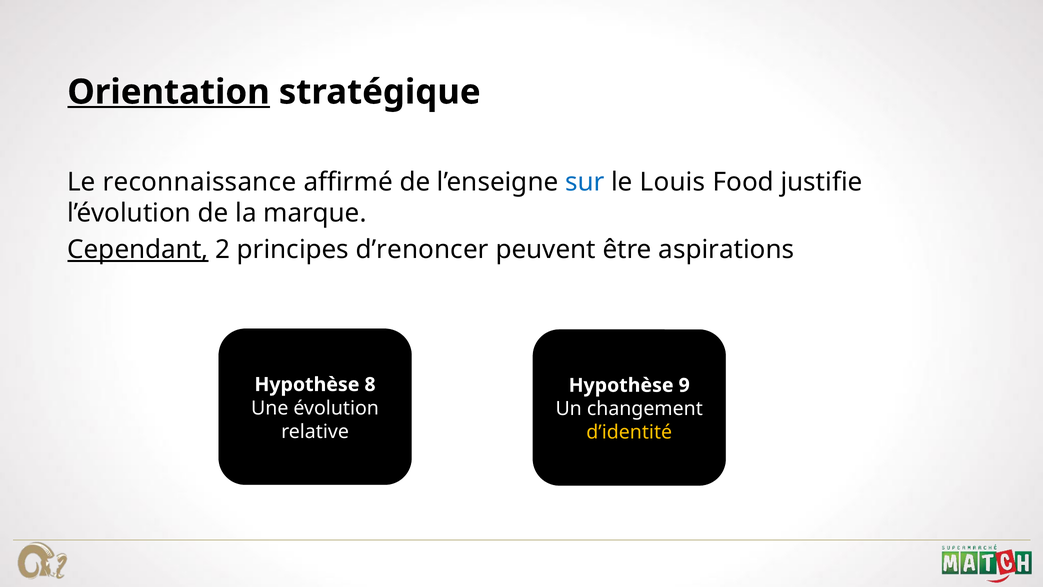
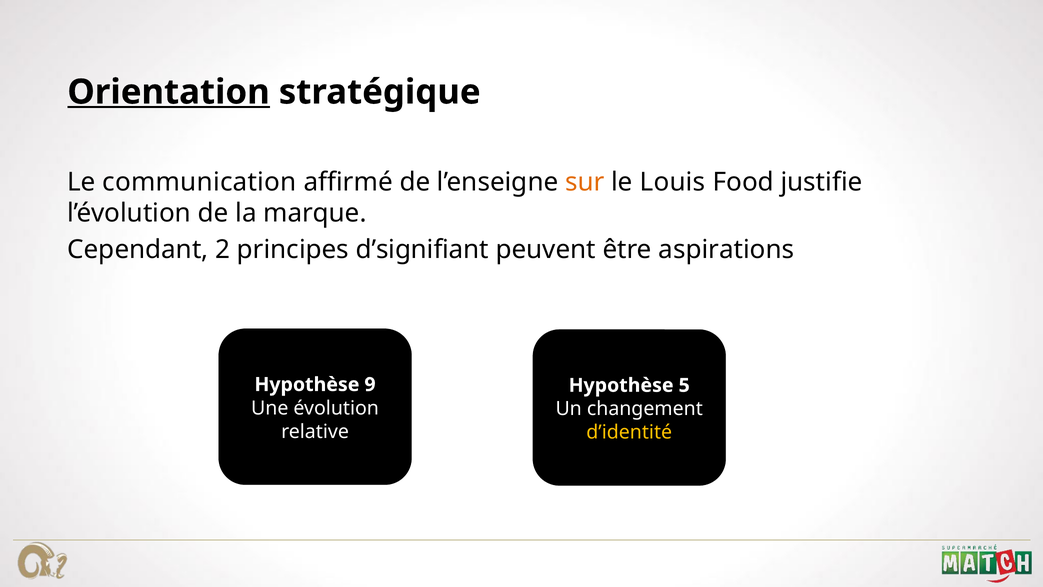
reconnaissance: reconnaissance -> communication
sur colour: blue -> orange
Cependant underline: present -> none
d’renoncer: d’renoncer -> d’signifiant
8: 8 -> 9
9: 9 -> 5
